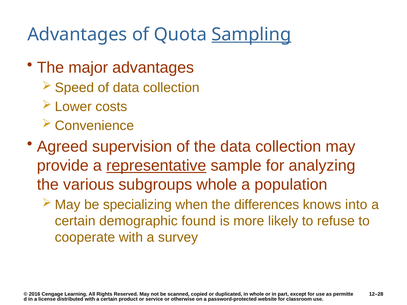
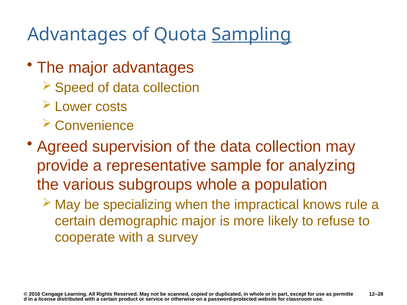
representative underline: present -> none
differences: differences -> impractical
into: into -> rule
demographic found: found -> major
